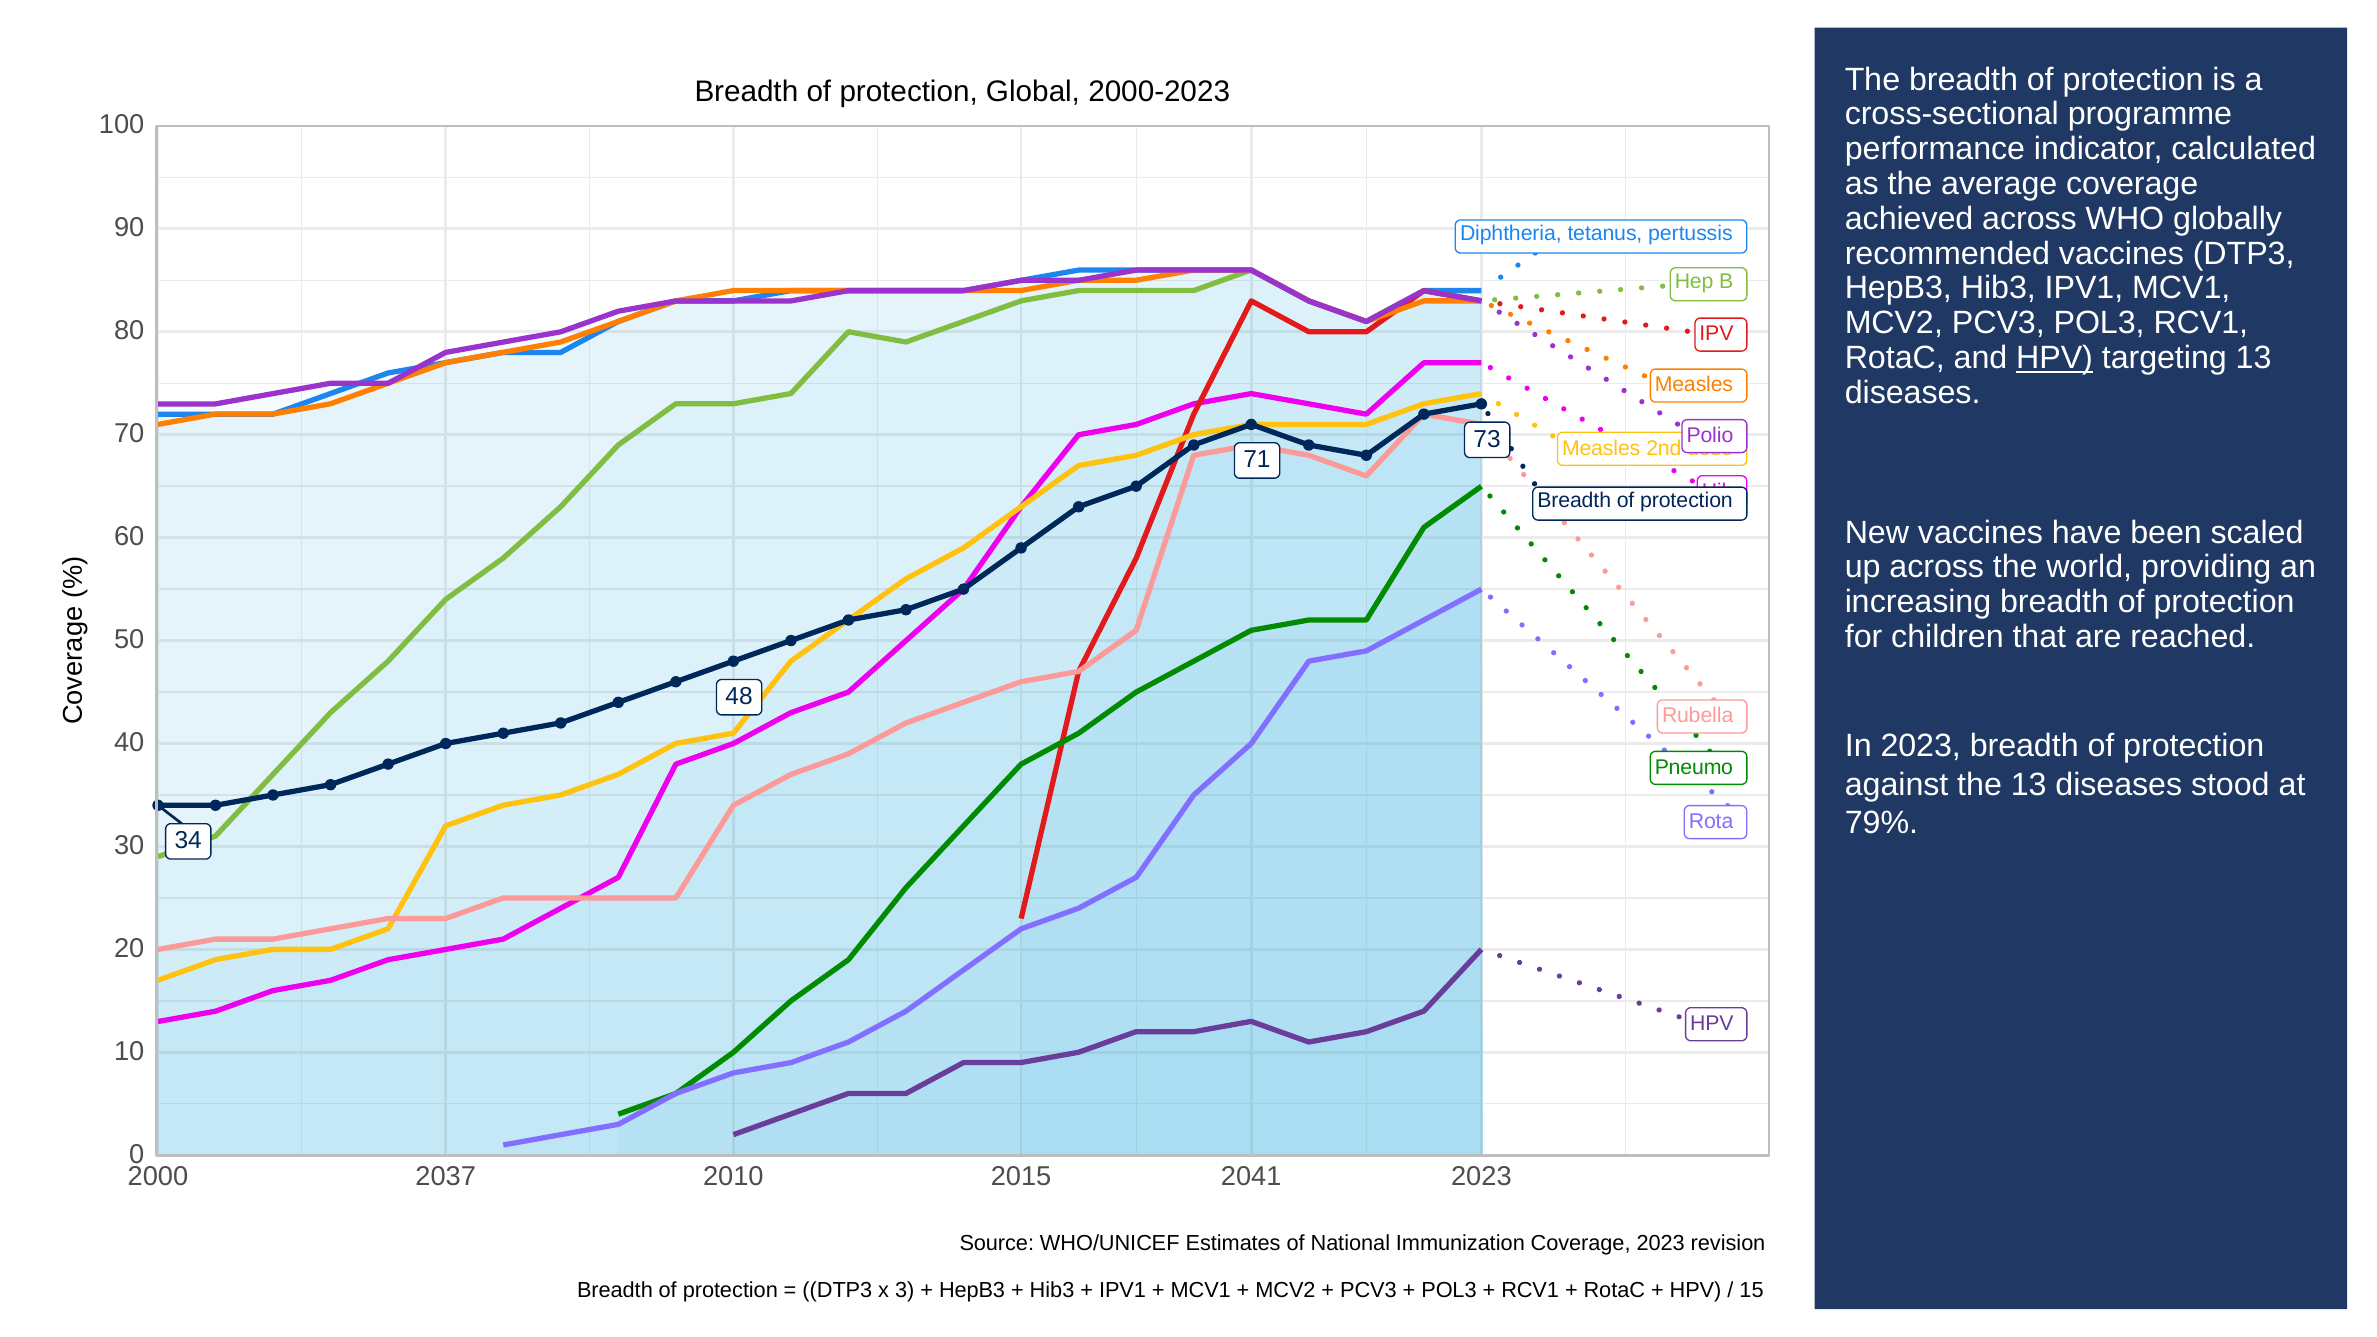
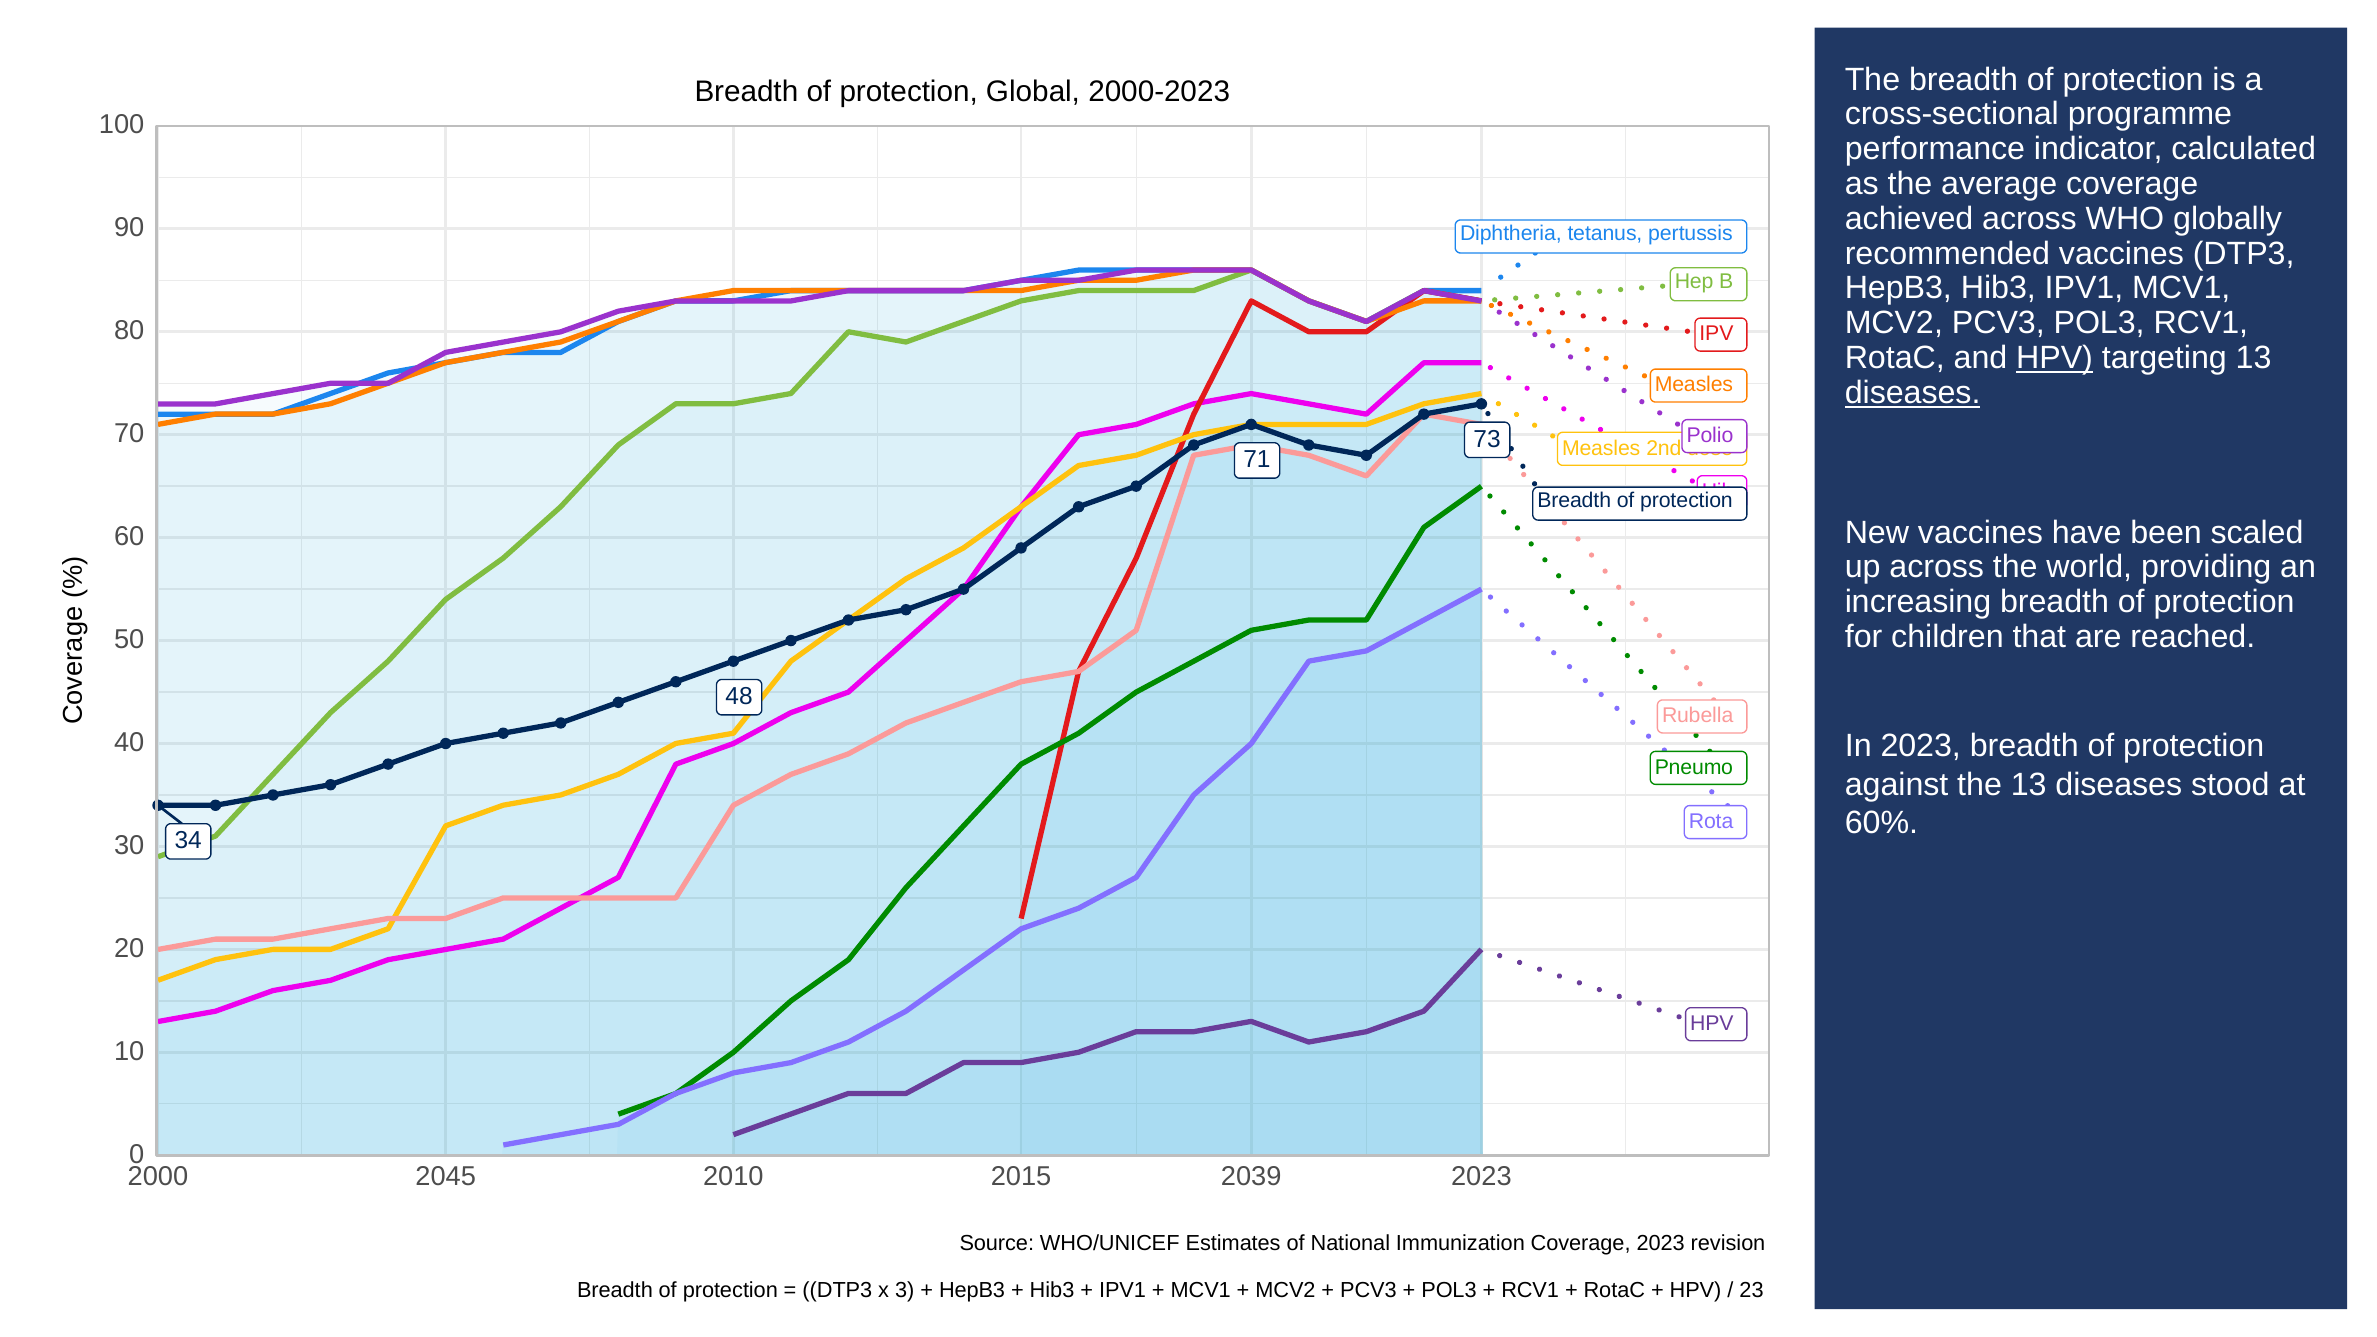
diseases at (1913, 393) underline: none -> present
79%: 79% -> 60%
2037: 2037 -> 2045
2041: 2041 -> 2039
15: 15 -> 23
